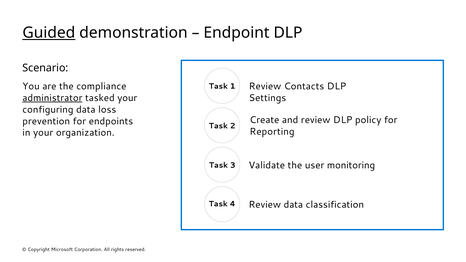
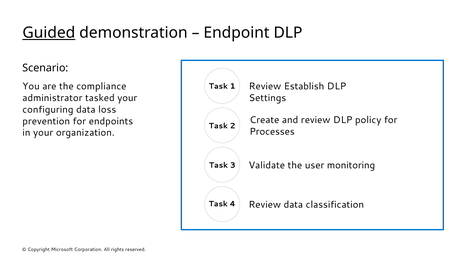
Contacts: Contacts -> Establish
administrator underline: present -> none
Reporting: Reporting -> Processes
